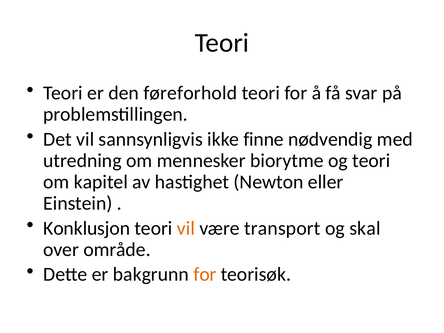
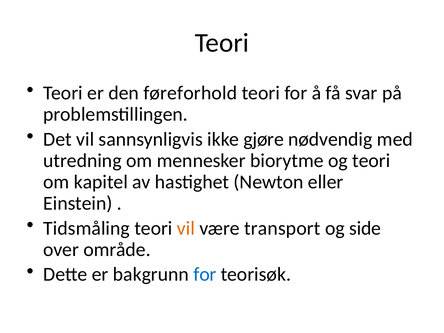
finne: finne -> gjøre
Konklusjon: Konklusjon -> Tidsmåling
skal: skal -> side
for at (205, 274) colour: orange -> blue
